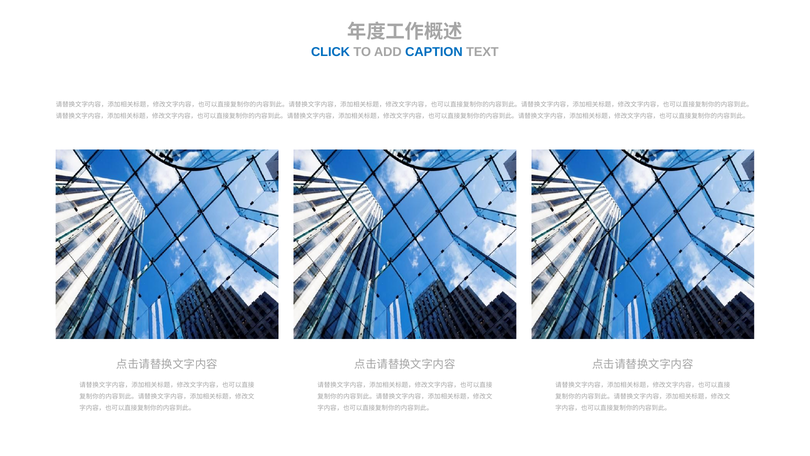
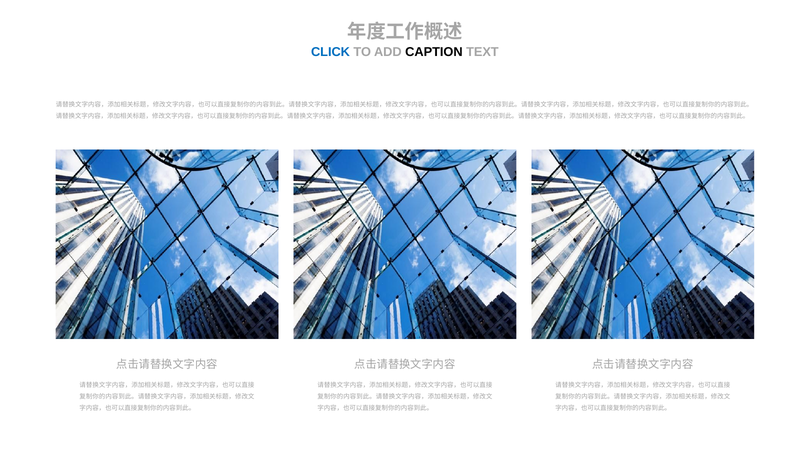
CAPTION colour: blue -> black
